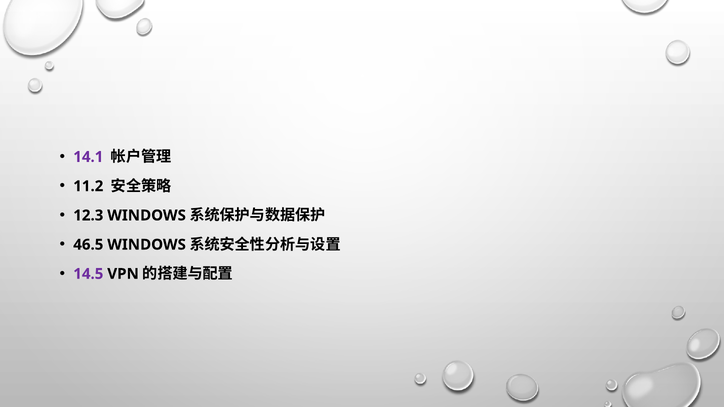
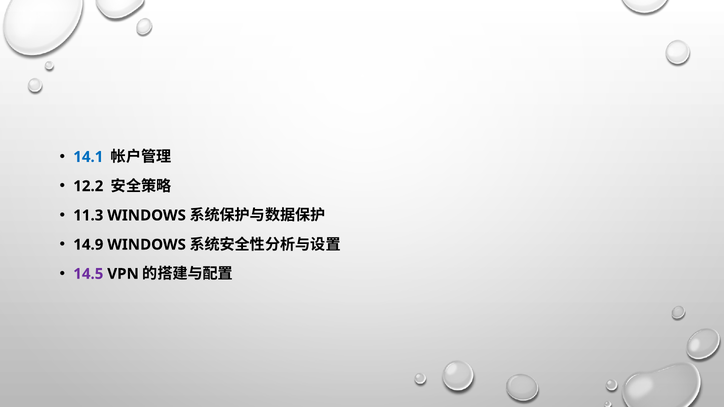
14.1 colour: purple -> blue
11.2: 11.2 -> 12.2
12.3: 12.3 -> 11.3
46.5: 46.5 -> 14.9
